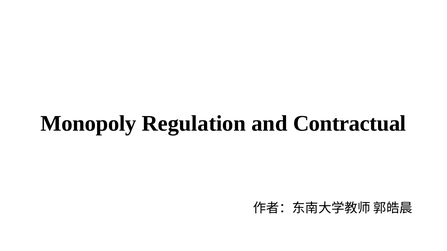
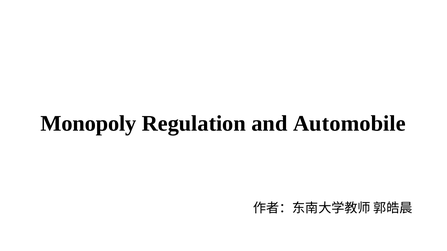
Contractual: Contractual -> Automobile
